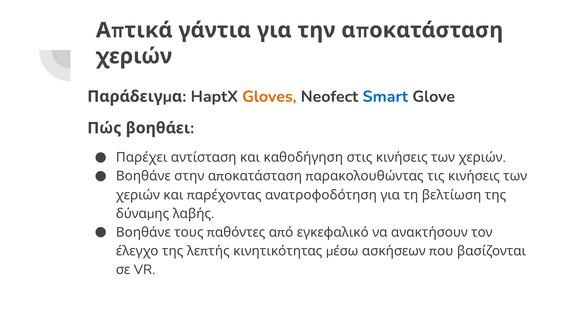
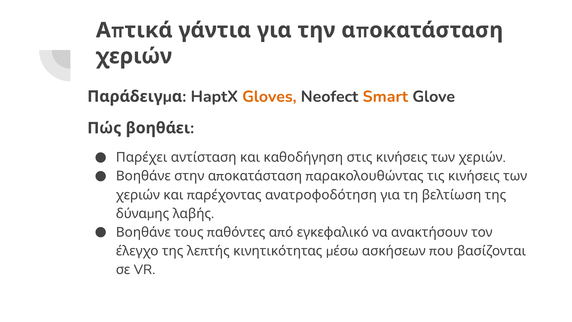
Smart colour: blue -> orange
